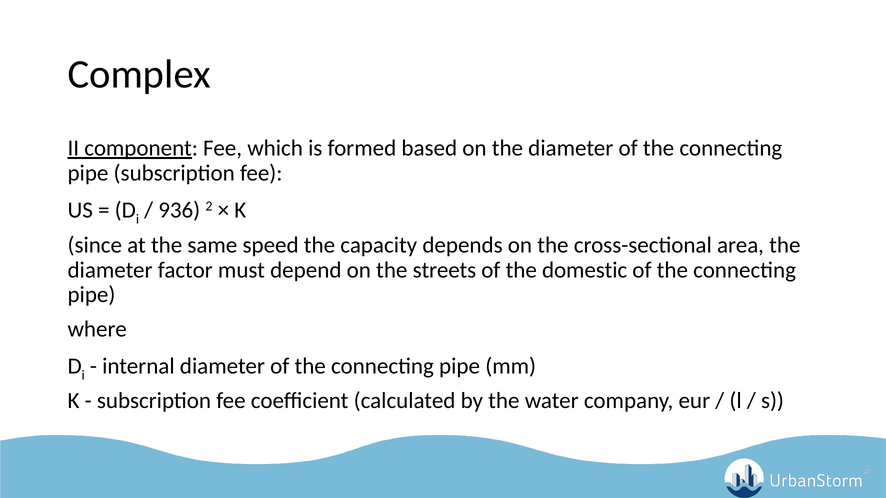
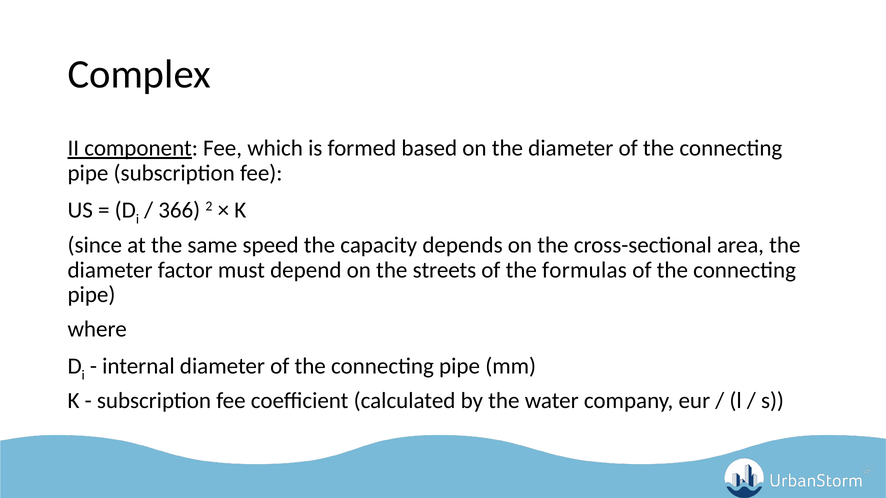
936: 936 -> 366
domestic: domestic -> formulas
